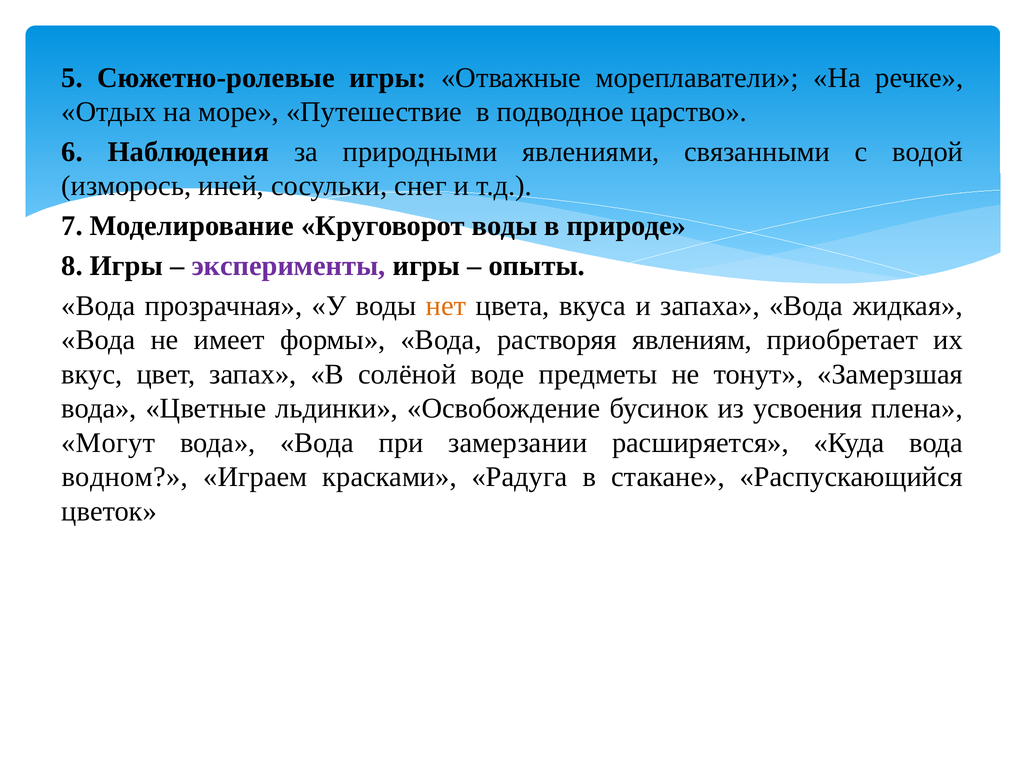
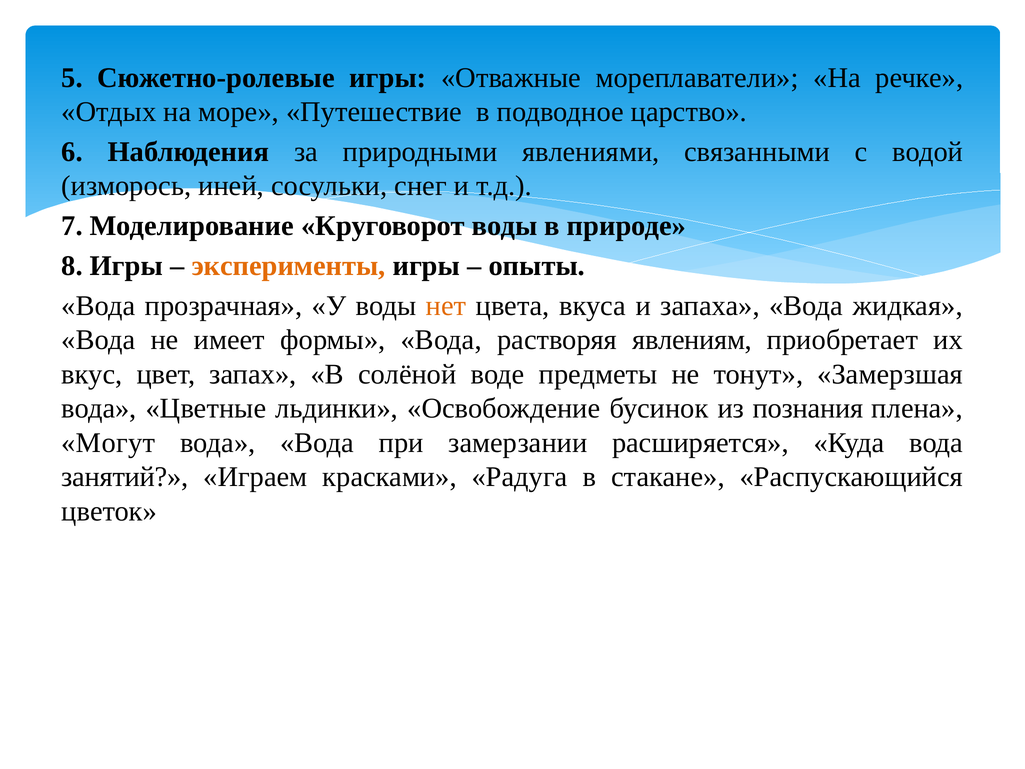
эксперименты colour: purple -> orange
усвоения: усвоения -> познания
водном: водном -> занятий
